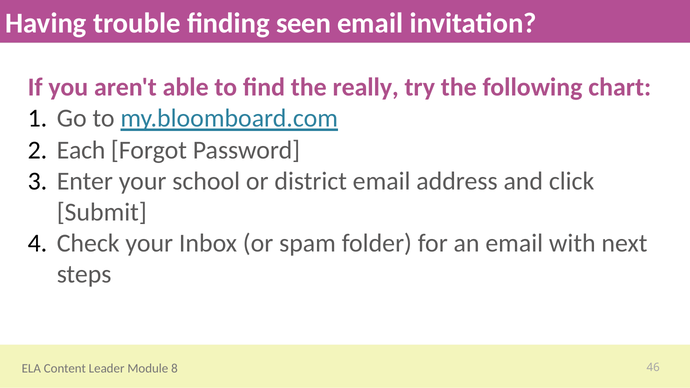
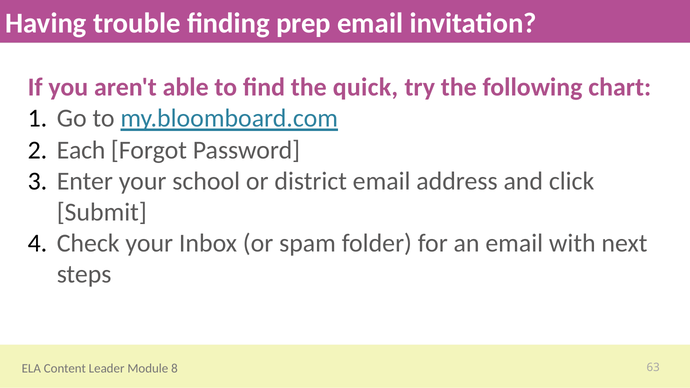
seen: seen -> prep
really: really -> quick
46: 46 -> 63
